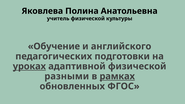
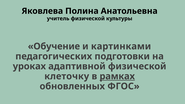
английского: английского -> картинками
уроках underline: present -> none
разными: разными -> клеточку
